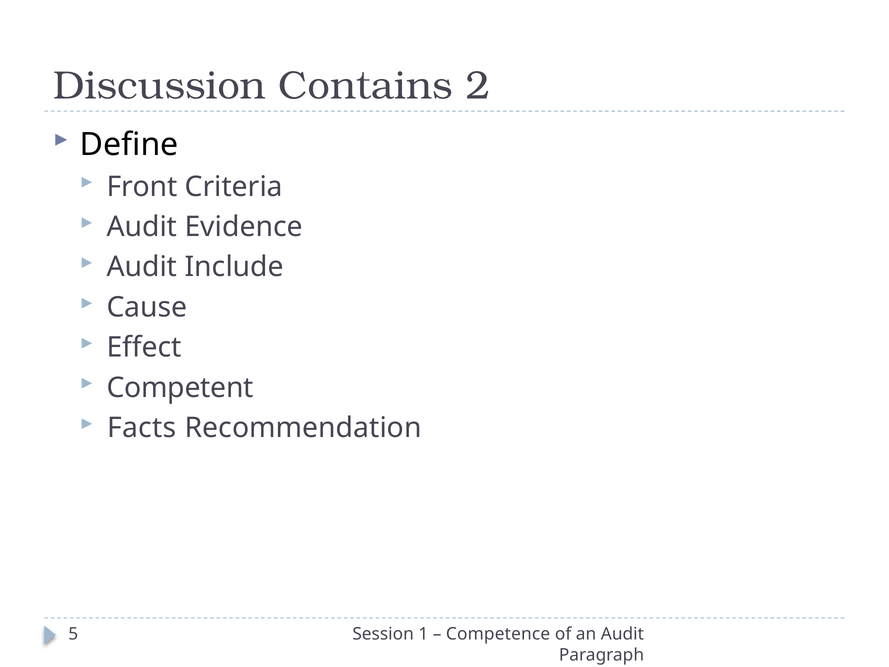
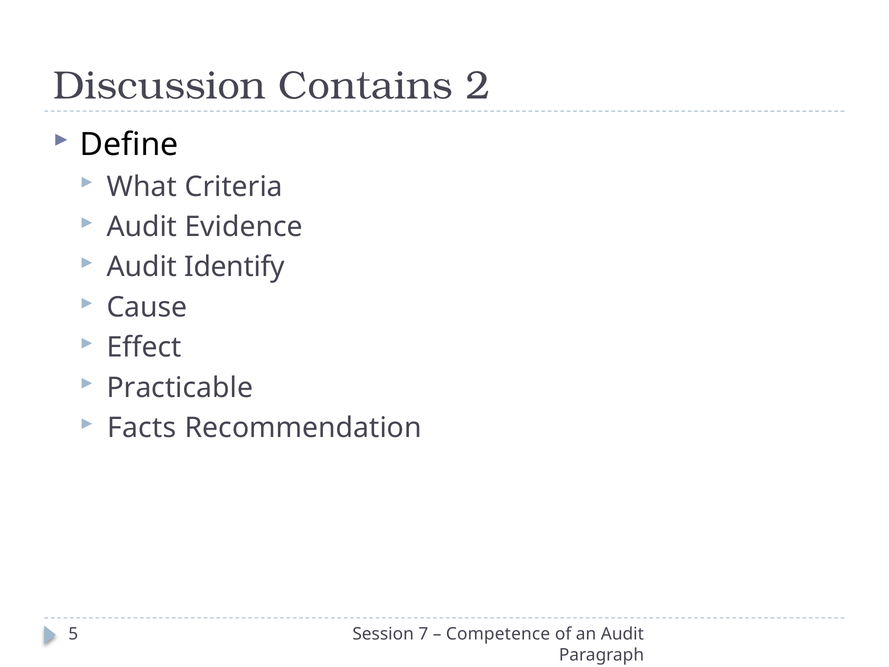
Front: Front -> What
Include: Include -> Identify
Competent: Competent -> Practicable
1: 1 -> 7
